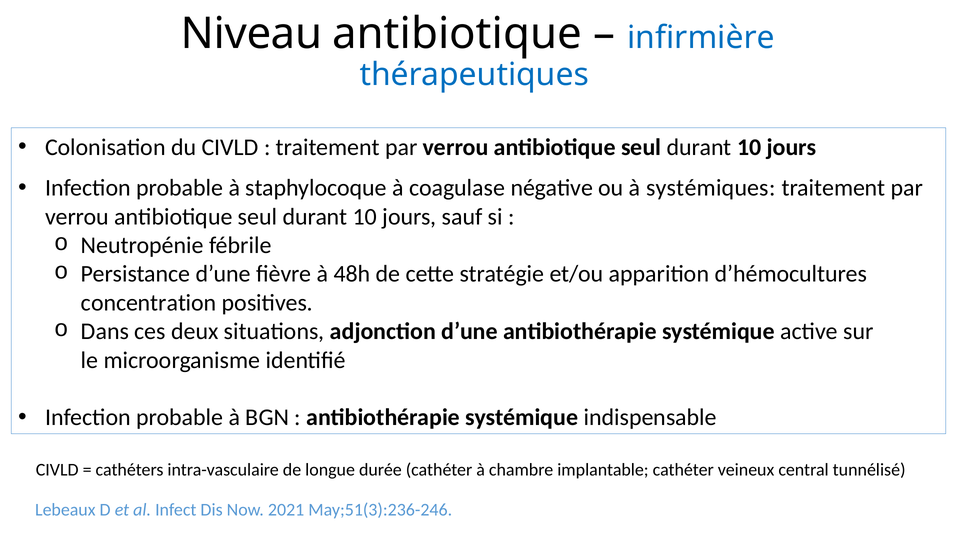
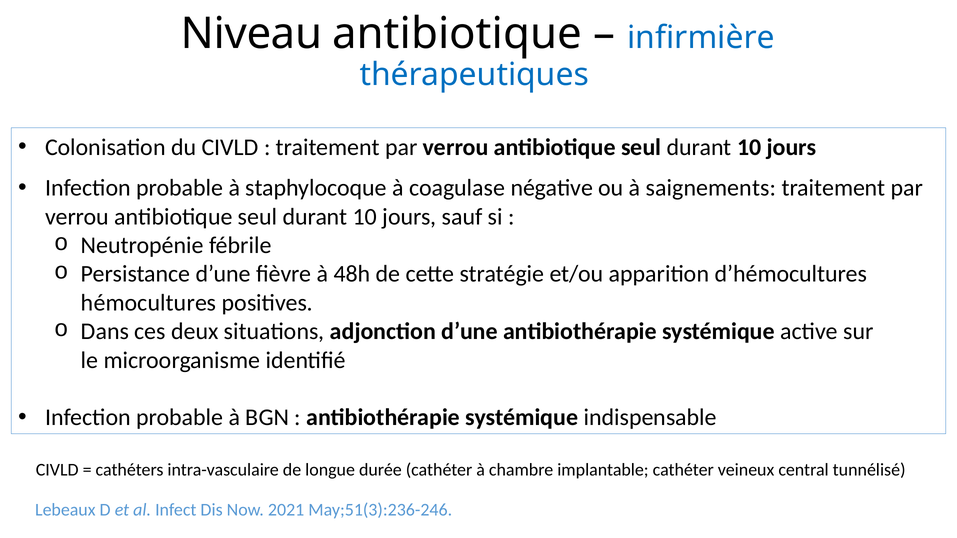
systémiques: systémiques -> saignements
concentration: concentration -> hémocultures
